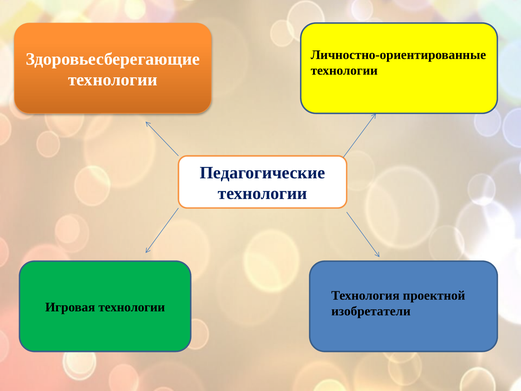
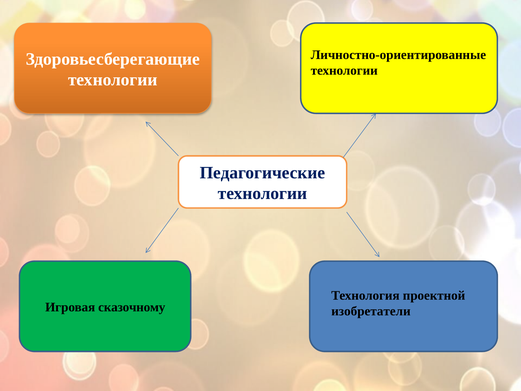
Игровая технологии: технологии -> сказочному
